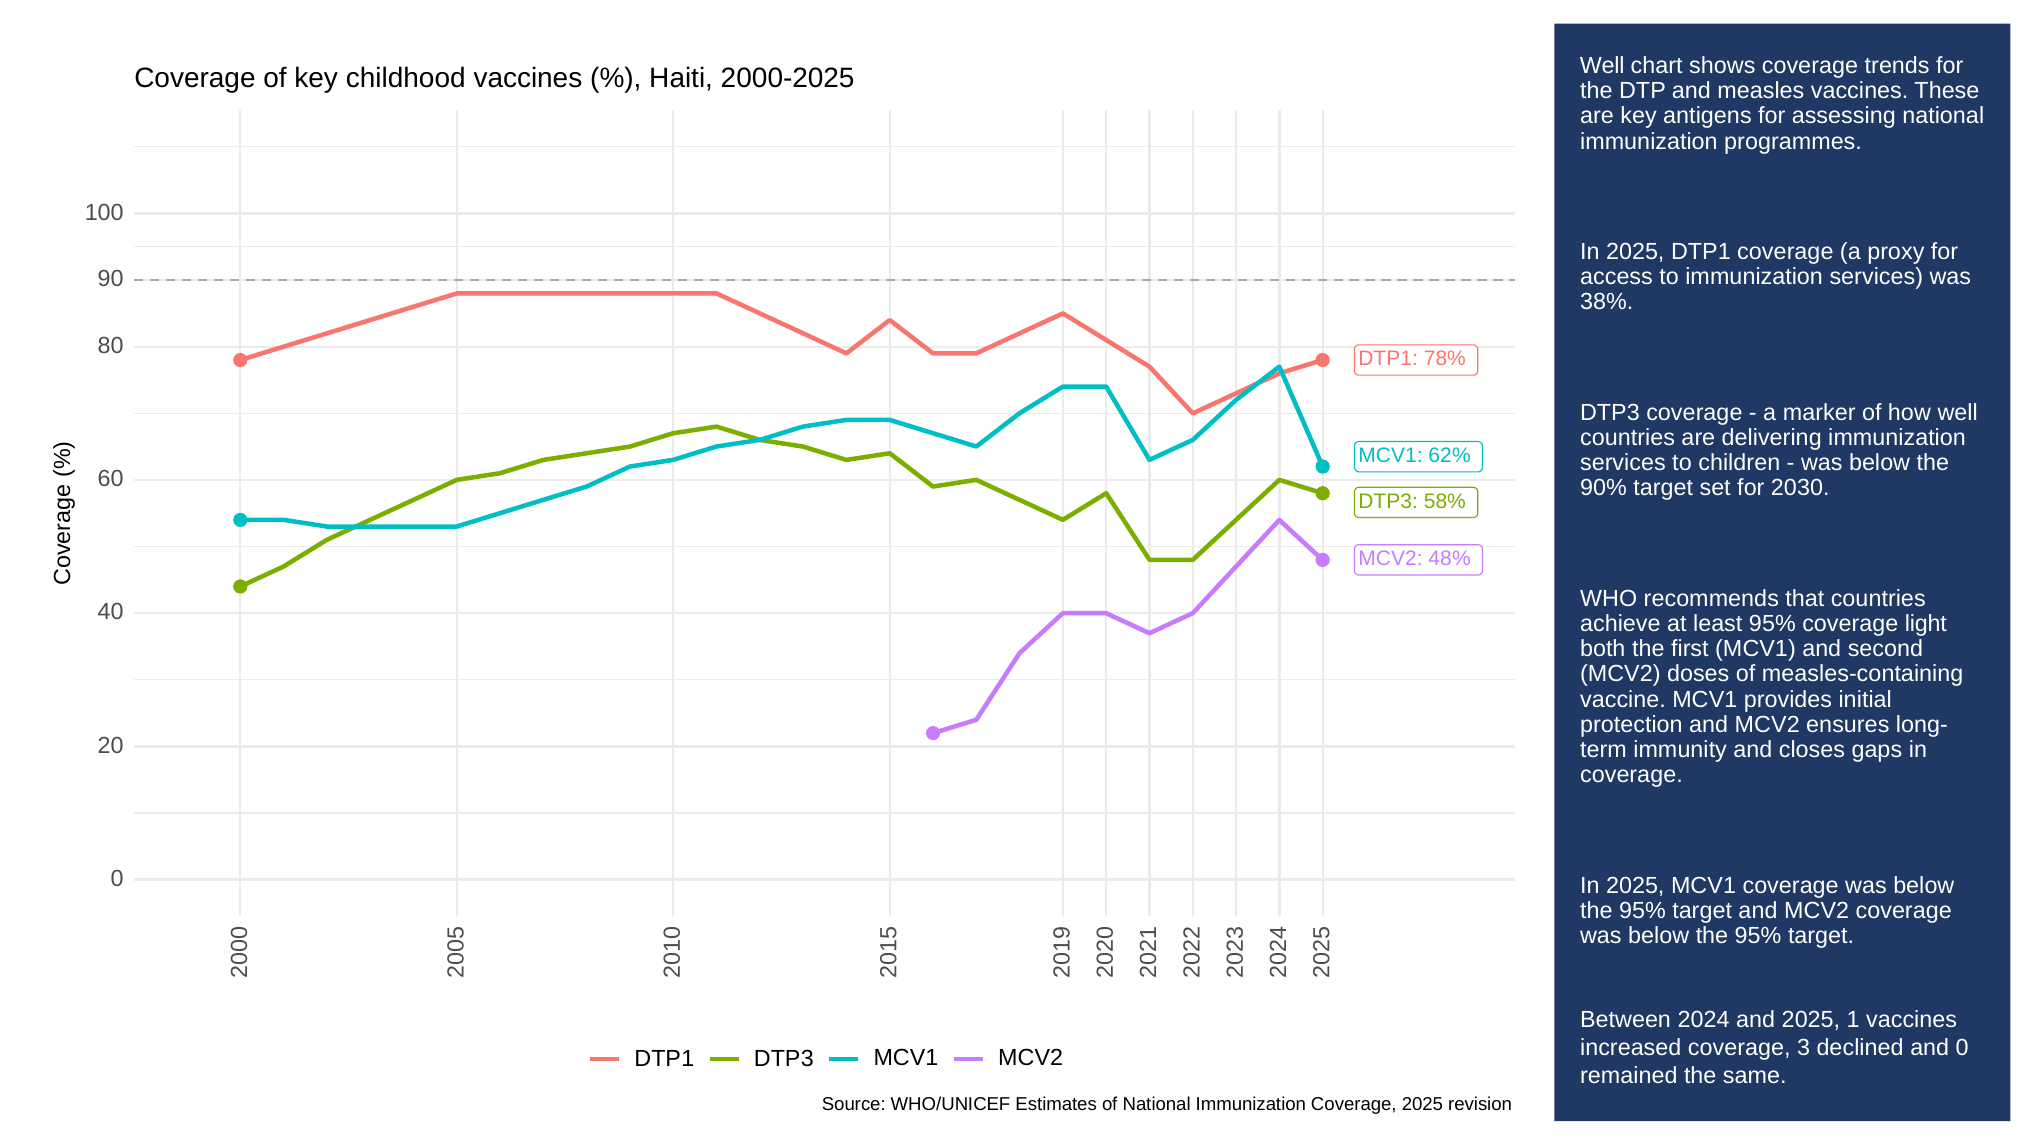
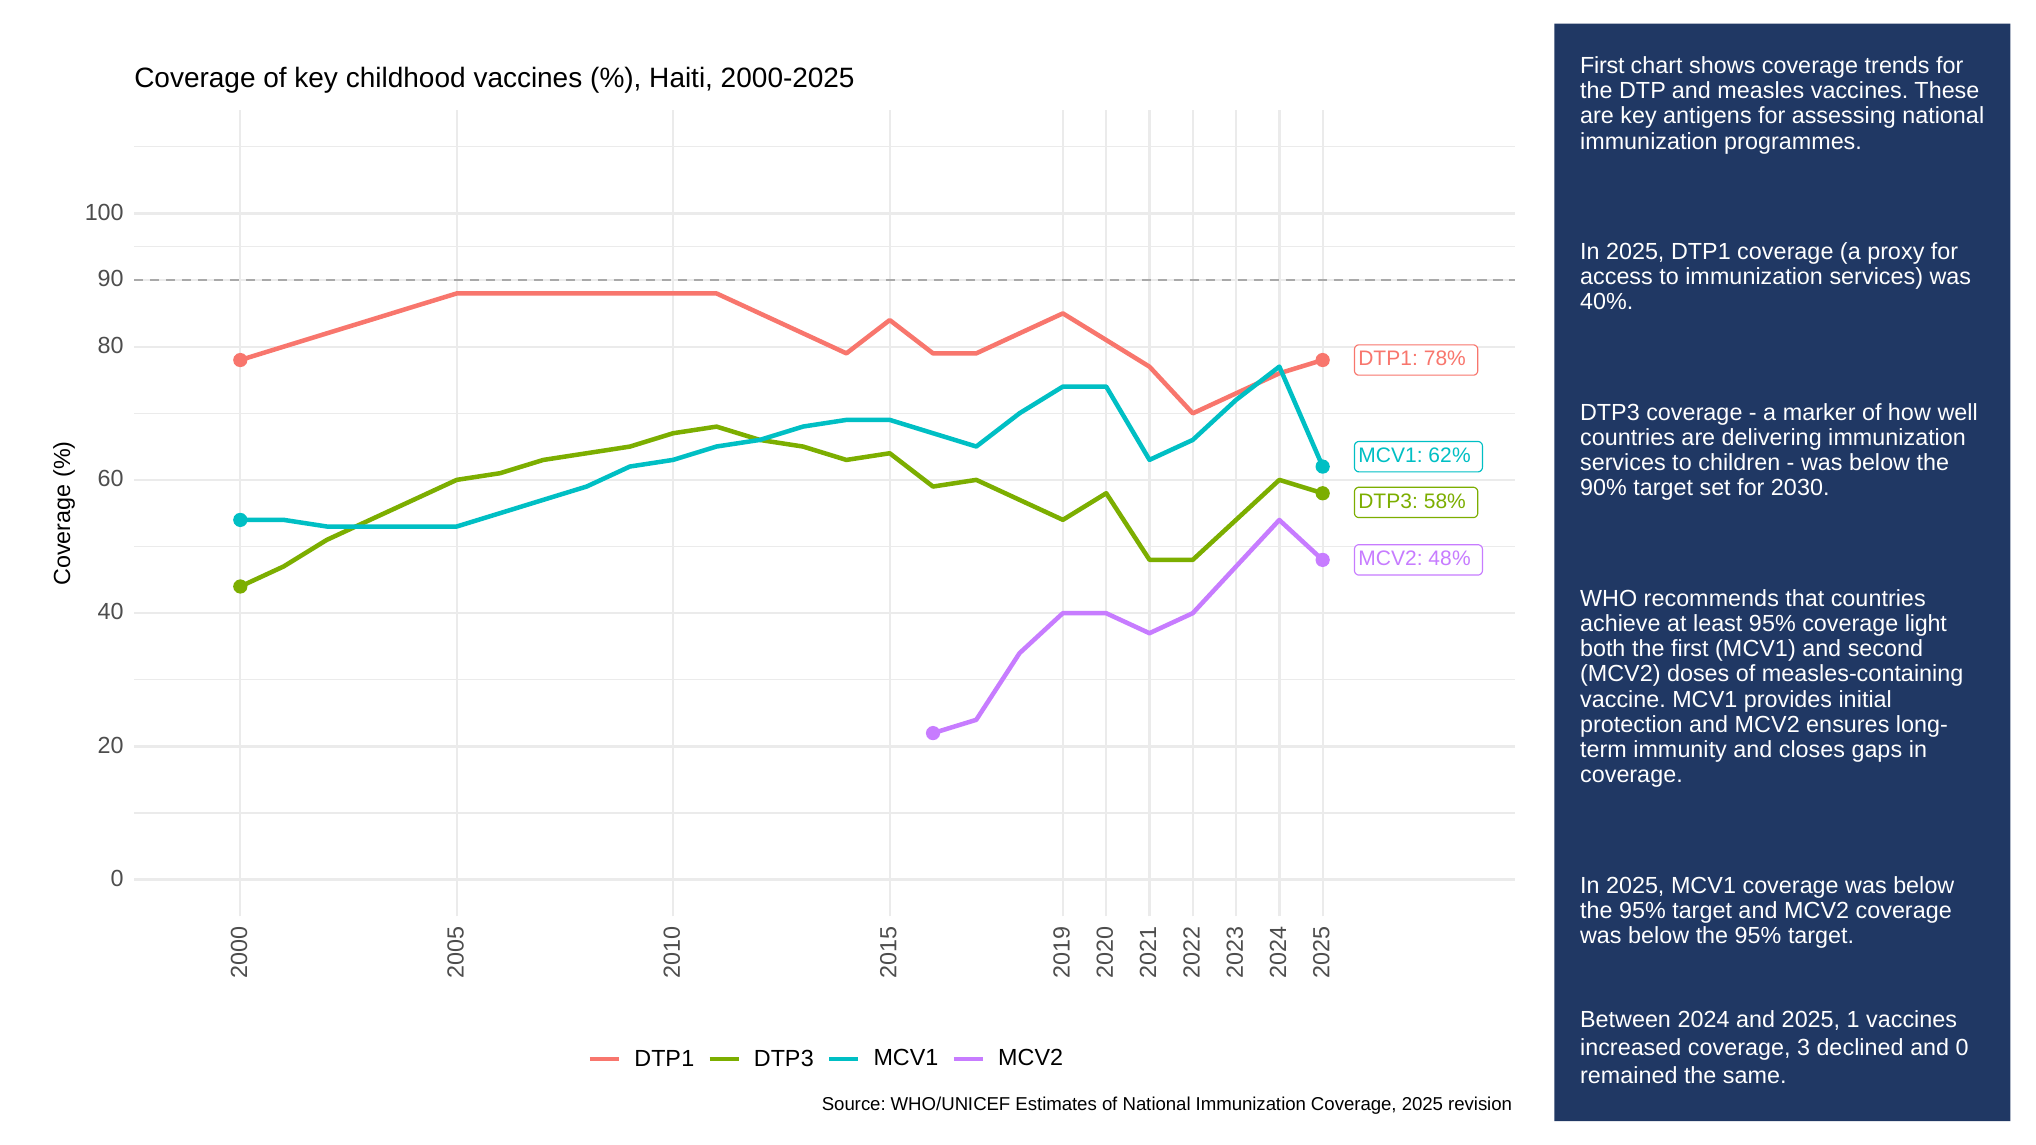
Well at (1602, 66): Well -> First
38%: 38% -> 40%
